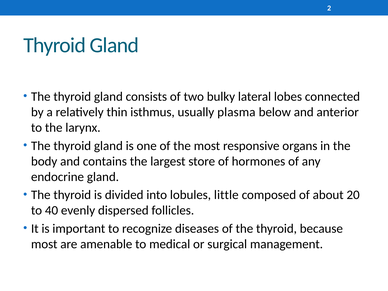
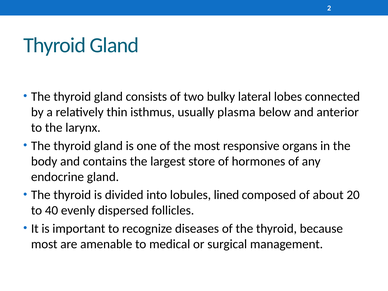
little: little -> lined
